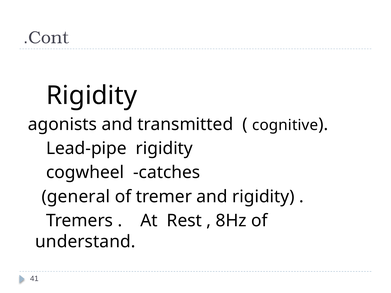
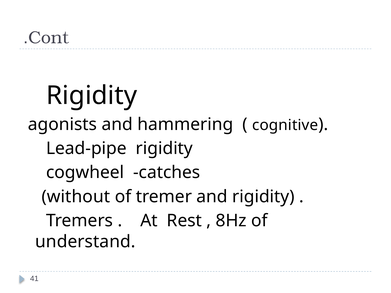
transmitted: transmitted -> hammering
general: general -> without
